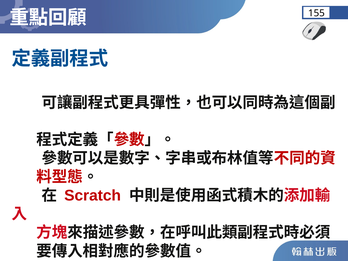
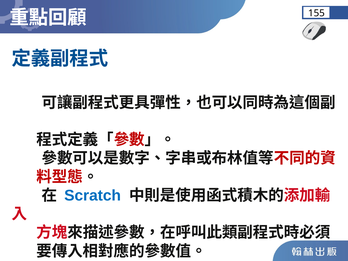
Scratch colour: red -> blue
